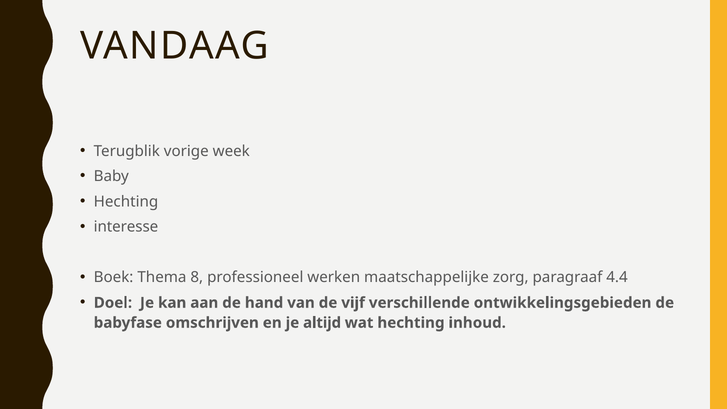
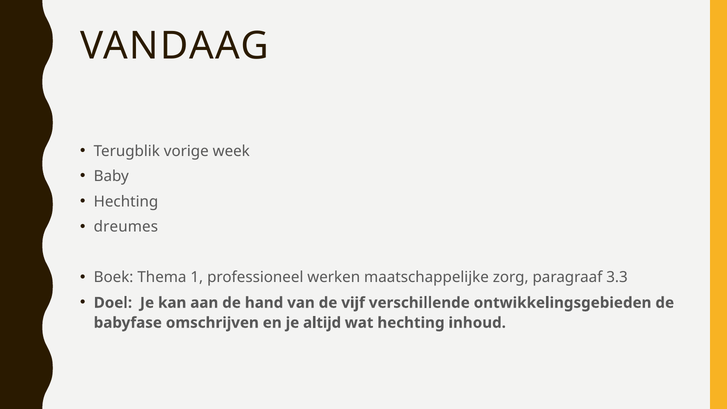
interesse: interesse -> dreumes
8: 8 -> 1
4.4: 4.4 -> 3.3
